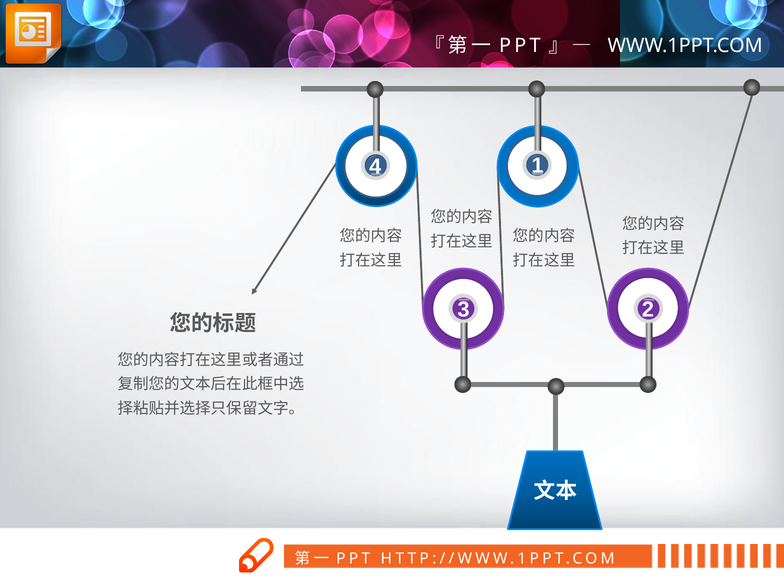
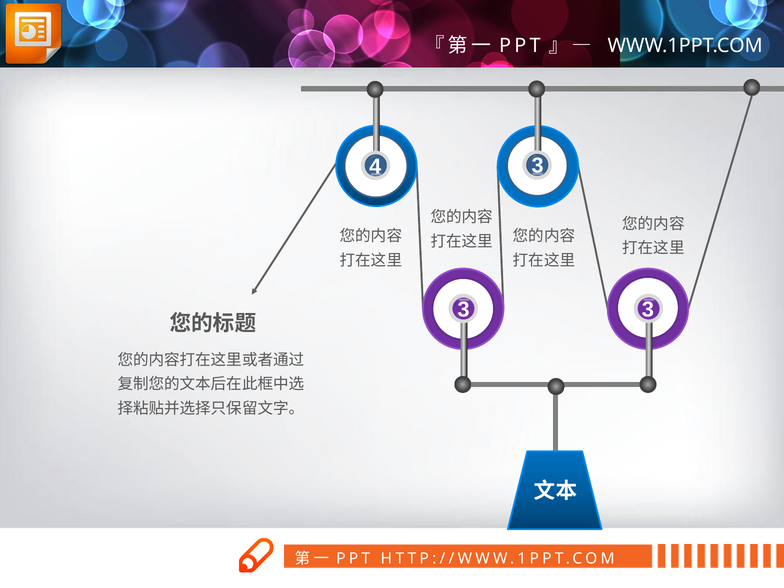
4 1: 1 -> 3
2 at (648, 309): 2 -> 3
